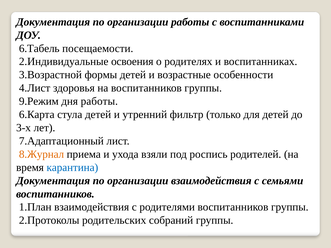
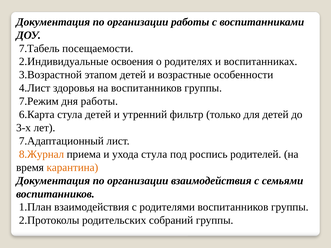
6.Табель: 6.Табель -> 7.Табель
формы: формы -> этапом
9.Режим: 9.Режим -> 7.Режим
ухода взяли: взяли -> стула
карантина colour: blue -> orange
